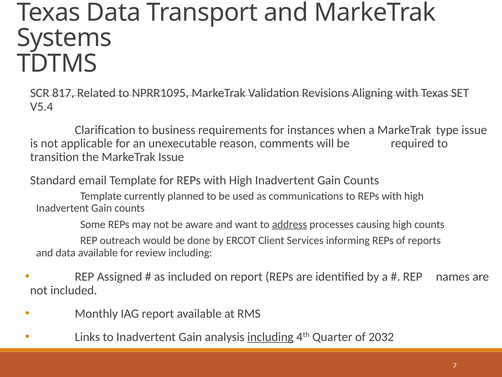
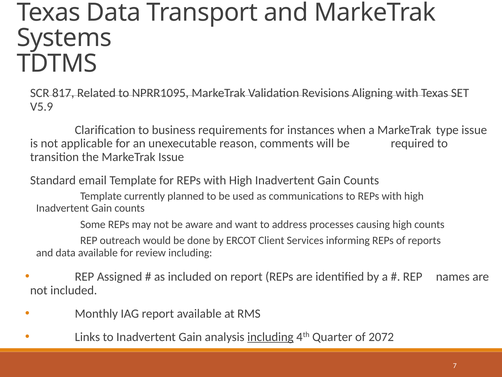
V5.4: V5.4 -> V5.9
address underline: present -> none
2032: 2032 -> 2072
